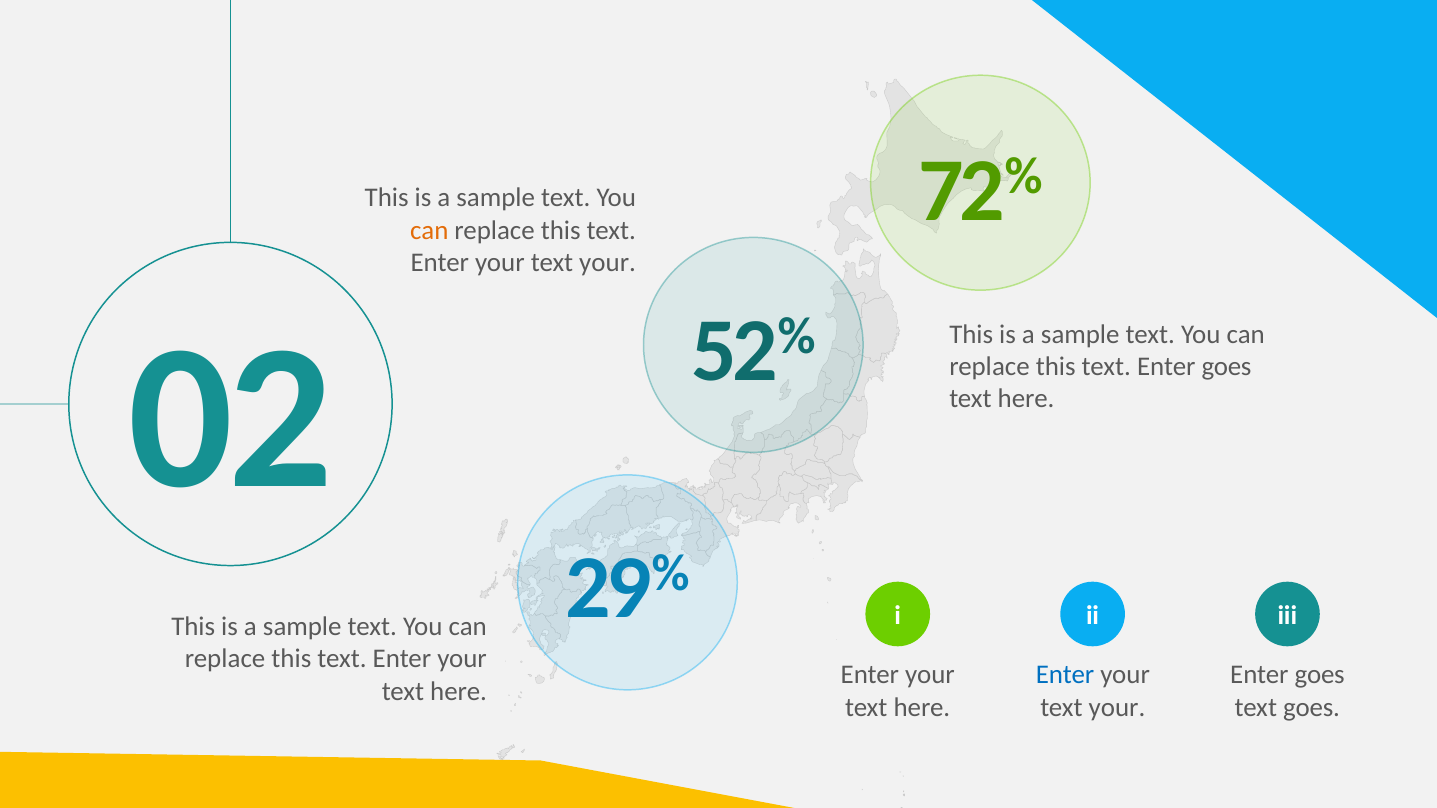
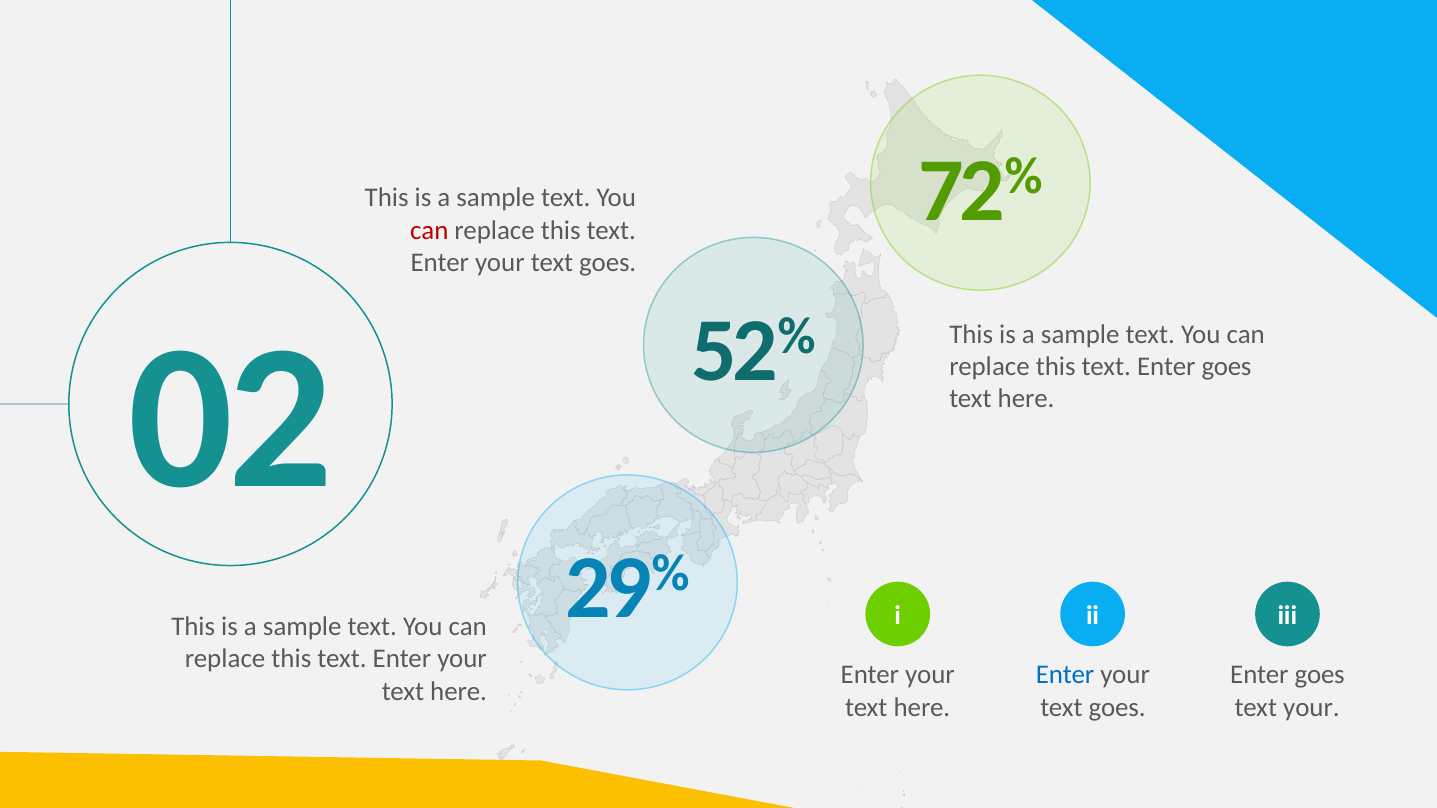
can at (429, 230) colour: orange -> red
your at (608, 263): your -> goes
your at (1117, 708): your -> goes
text goes: goes -> your
